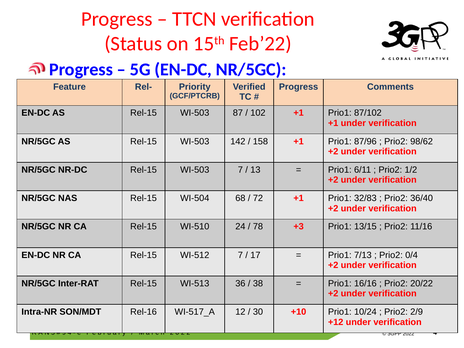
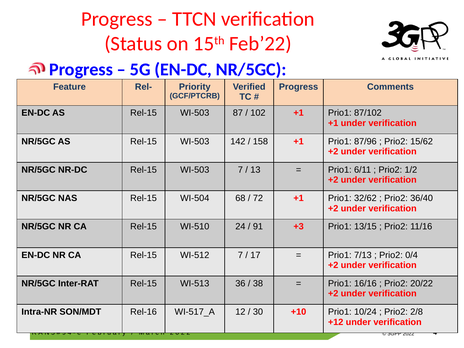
98/62: 98/62 -> 15/62
32/83: 32/83 -> 32/62
78: 78 -> 91
2/9: 2/9 -> 2/8
